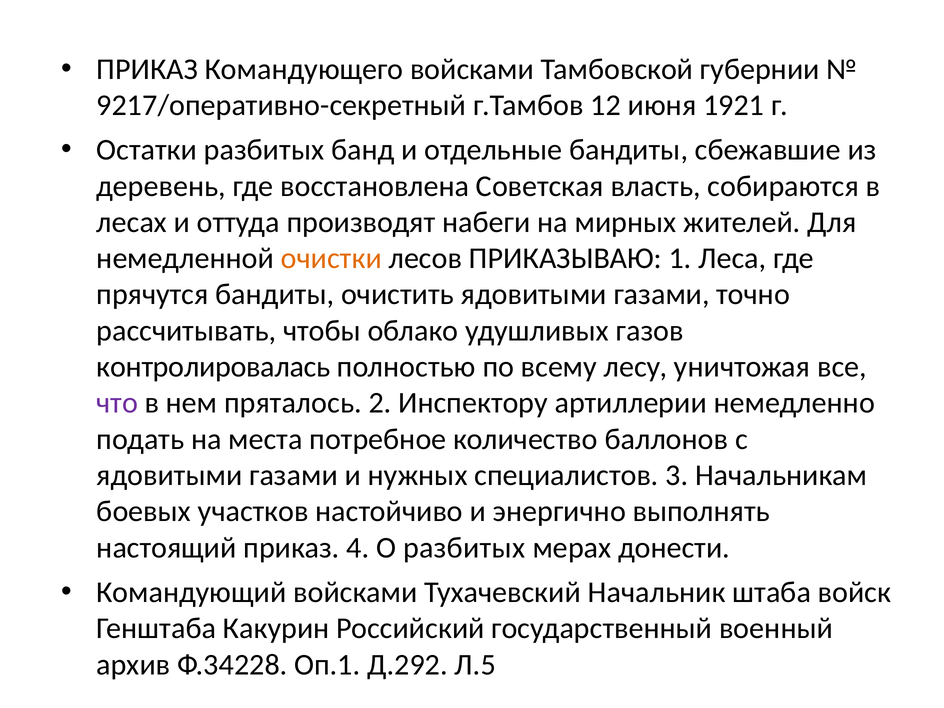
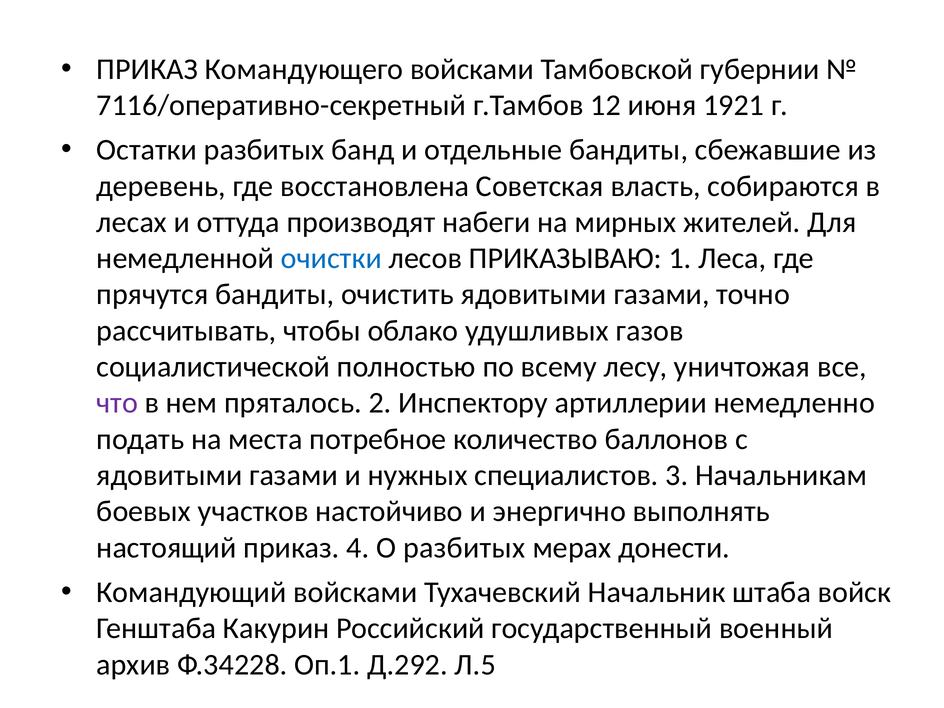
9217/оперативно-секретный: 9217/оперативно-секретный -> 7116/оперативно-секретный
очистки colour: orange -> blue
контролировалась: контролировалась -> социалистической
